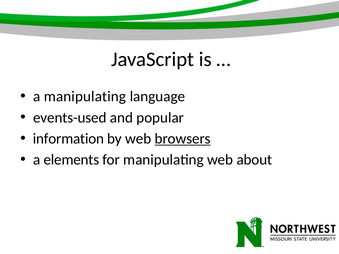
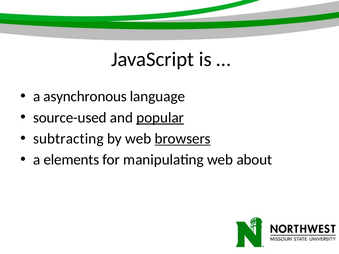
a manipulating: manipulating -> asynchronous
events-used: events-used -> source-used
popular underline: none -> present
information: information -> subtracting
